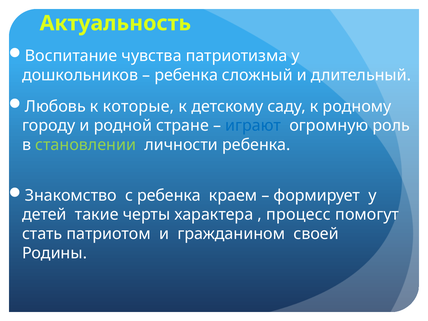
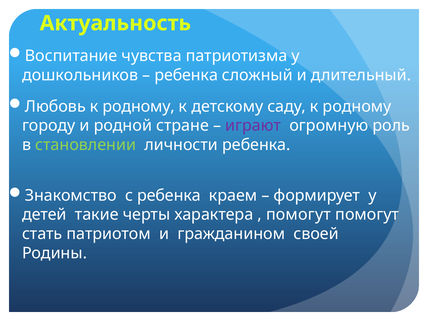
Любовь к которые: которые -> родному
играют colour: blue -> purple
процесс at (298, 215): процесс -> помогут
